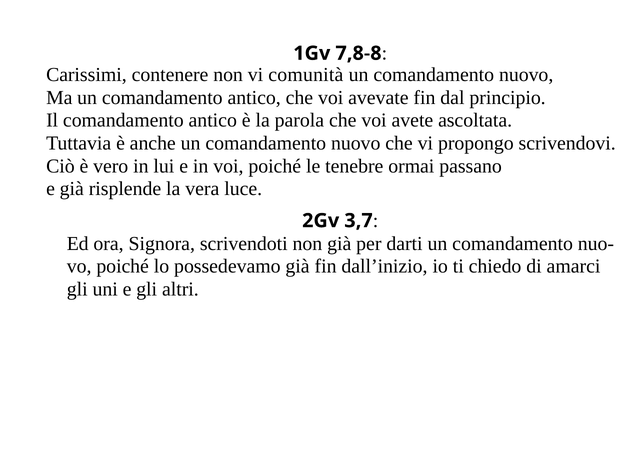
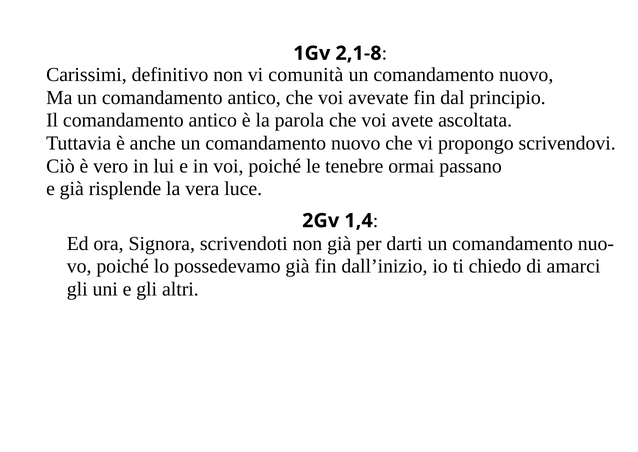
7,8-8: 7,8-8 -> 2,1-8
contenere: contenere -> definitivo
3,7: 3,7 -> 1,4
